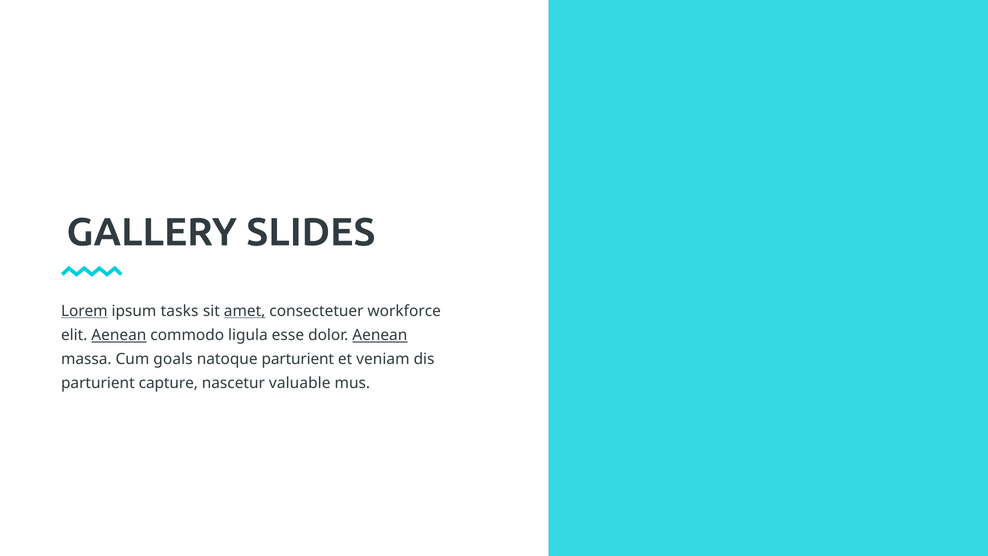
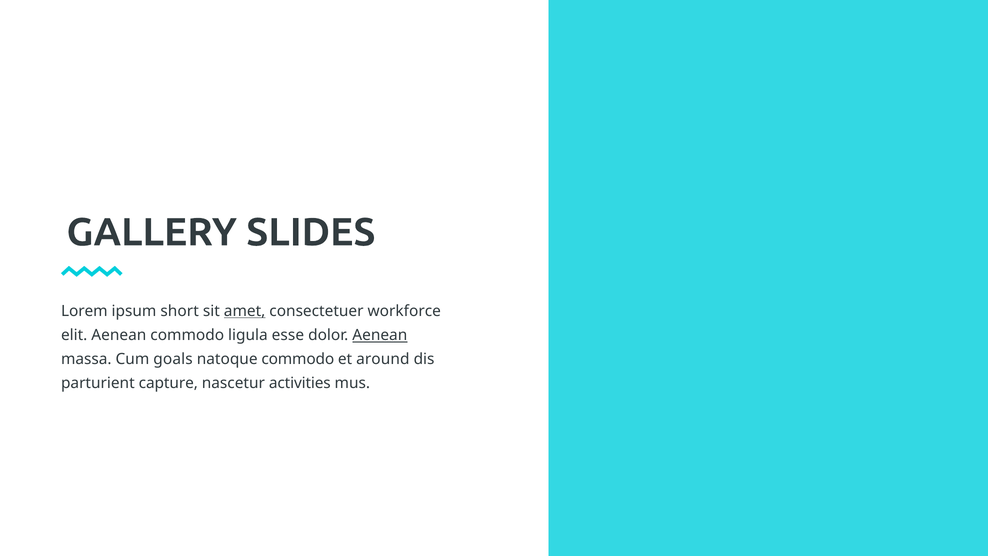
Lorem underline: present -> none
tasks: tasks -> short
Aenean at (119, 335) underline: present -> none
natoque parturient: parturient -> commodo
veniam: veniam -> around
valuable: valuable -> activities
